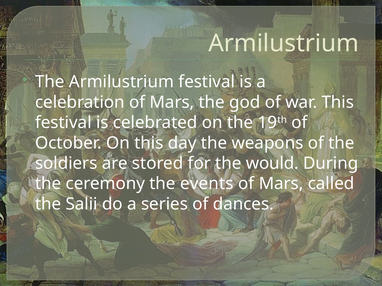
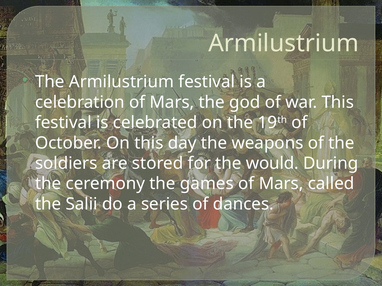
events: events -> games
